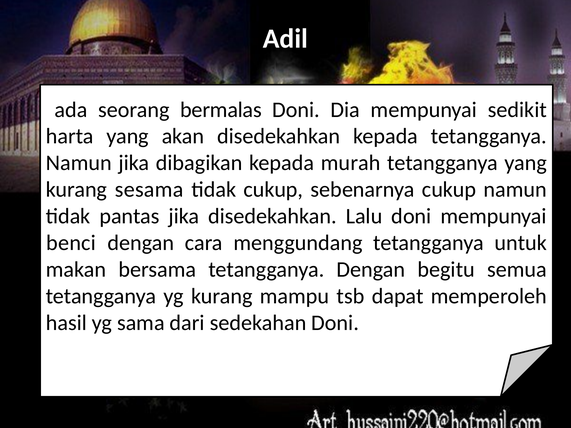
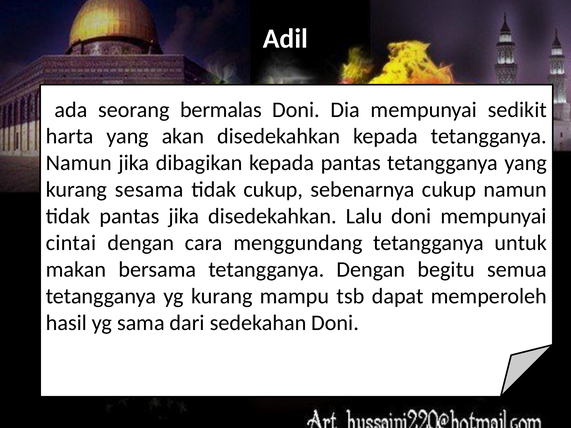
kepada murah: murah -> pantas
benci: benci -> cintai
